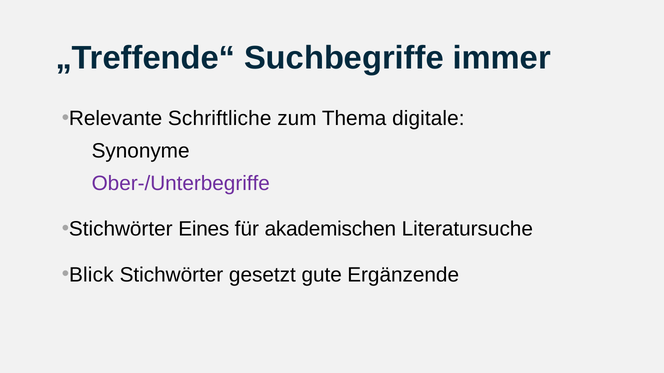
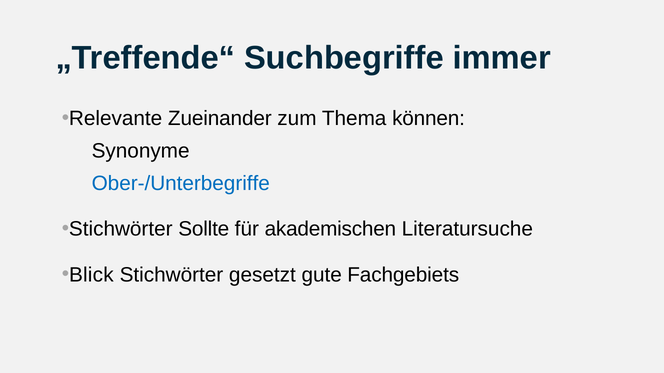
Schriftliche: Schriftliche -> Zueinander
digitale: digitale -> können
Ober-/Unterbegriffe colour: purple -> blue
Eines: Eines -> Sollte
Ergänzende: Ergänzende -> Fachgebiets
